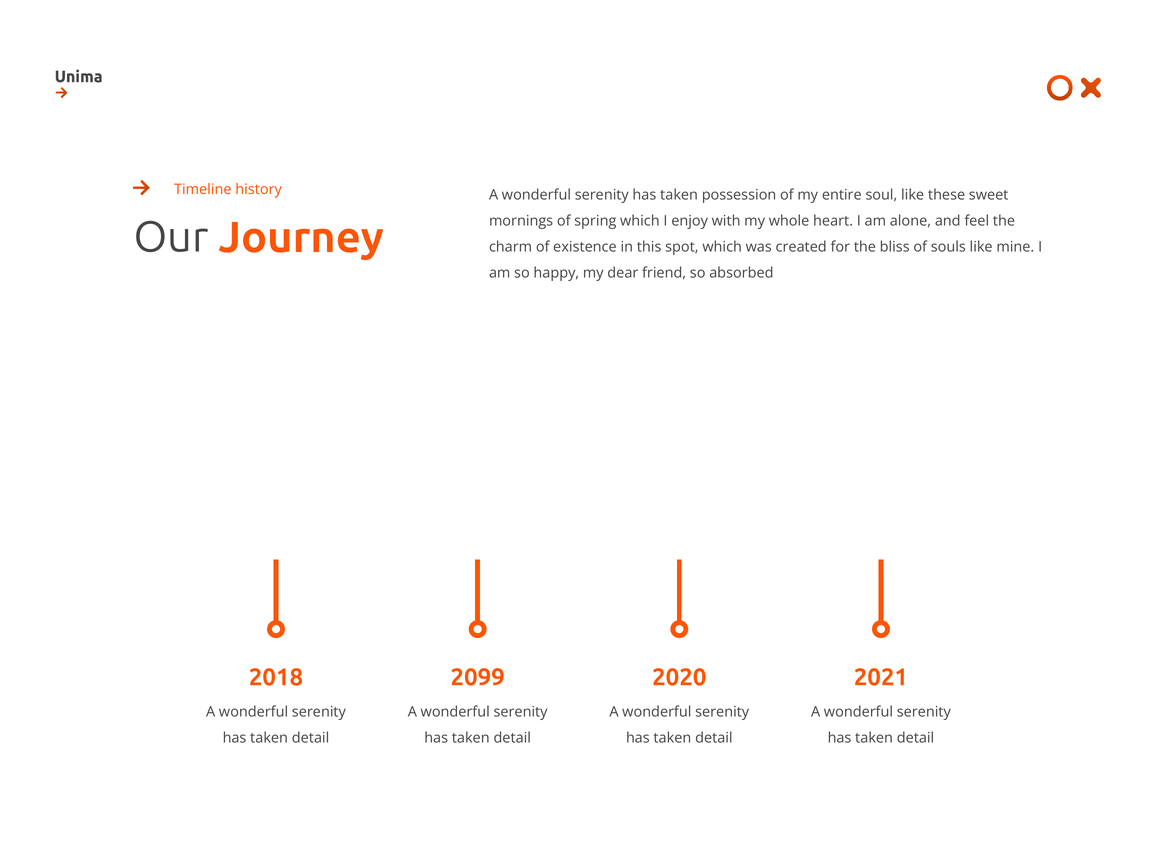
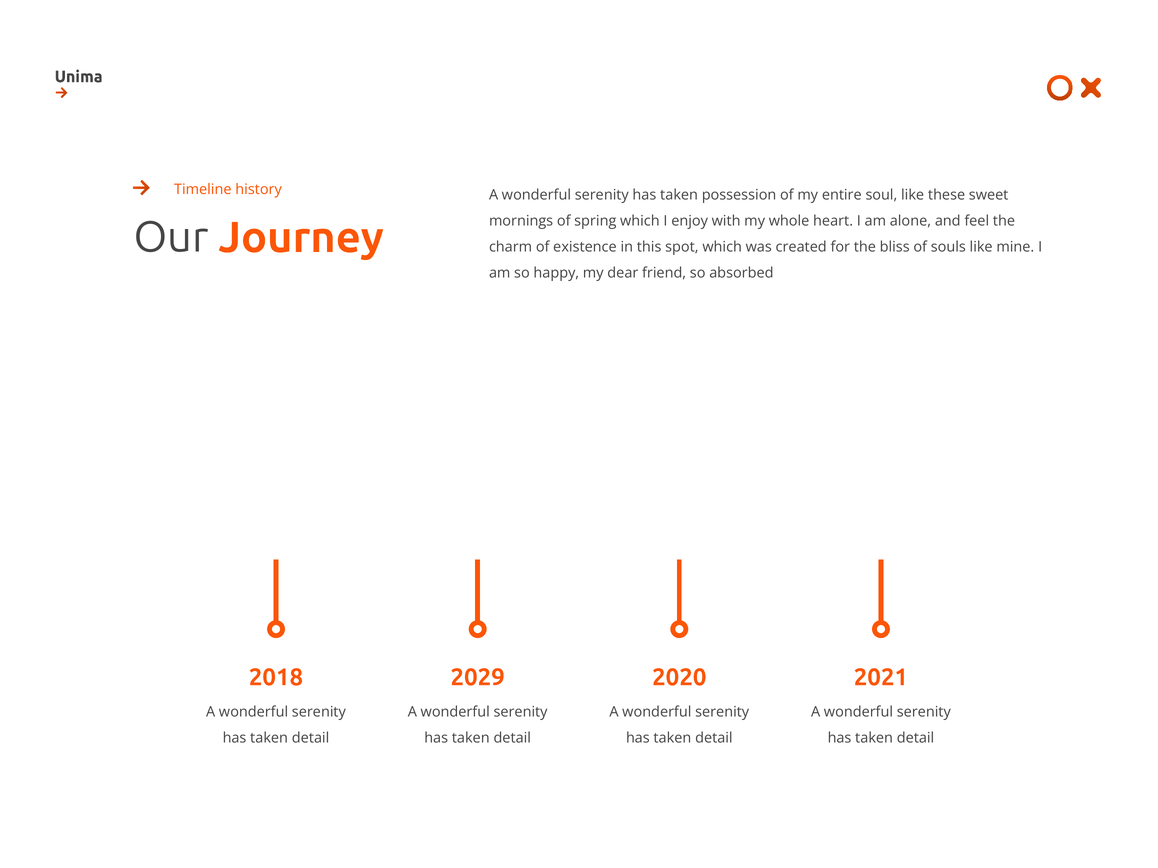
2099: 2099 -> 2029
